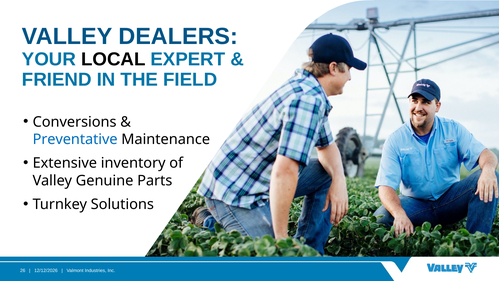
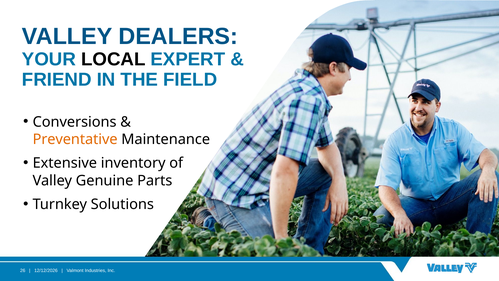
Preventative colour: blue -> orange
